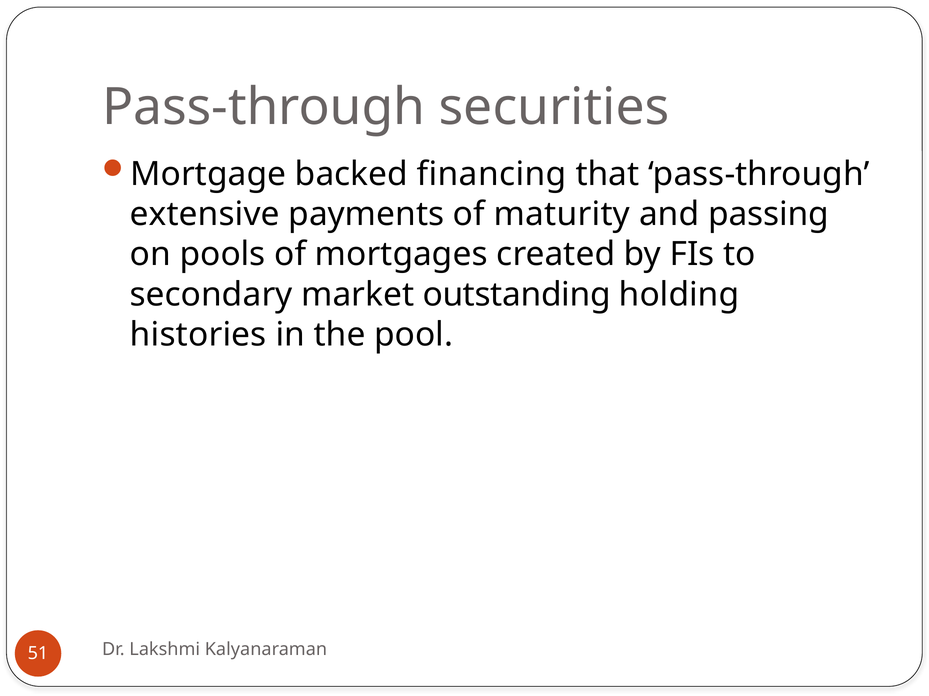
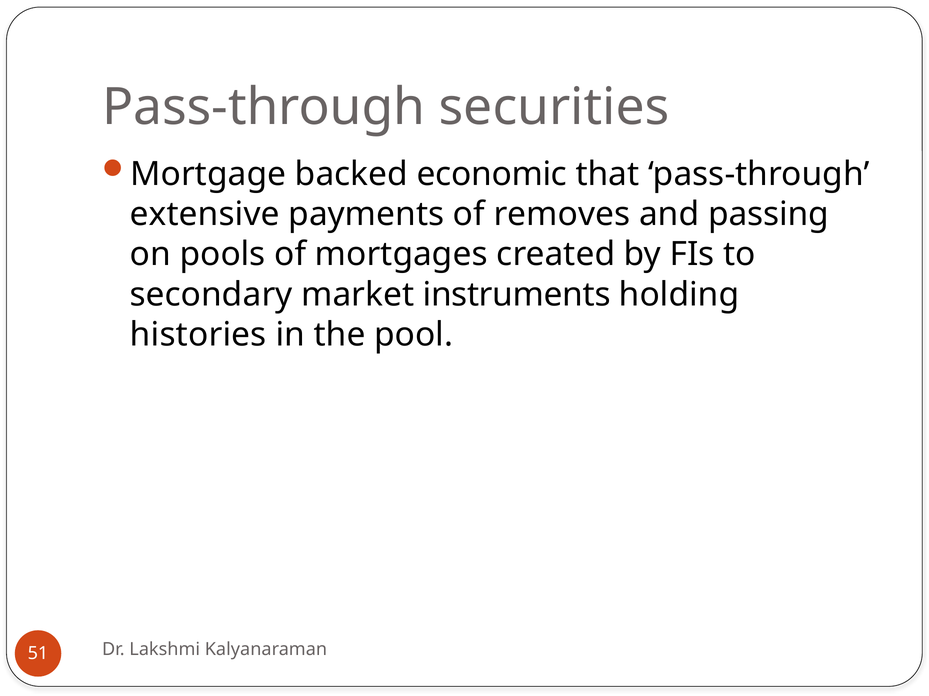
financing: financing -> economic
maturity: maturity -> removes
outstanding: outstanding -> instruments
